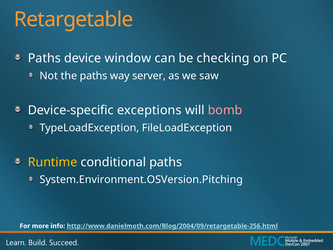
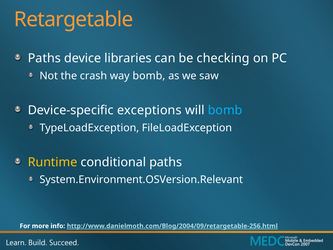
window: window -> libraries
the paths: paths -> crash
way server: server -> bomb
bomb at (225, 110) colour: pink -> light blue
System.Environment.OSVersion.Pitching: System.Environment.OSVersion.Pitching -> System.Environment.OSVersion.Relevant
